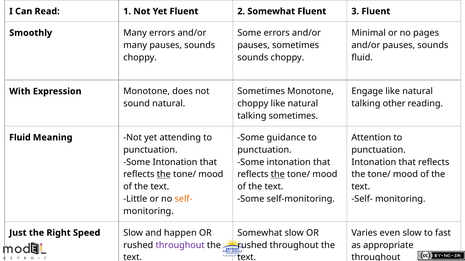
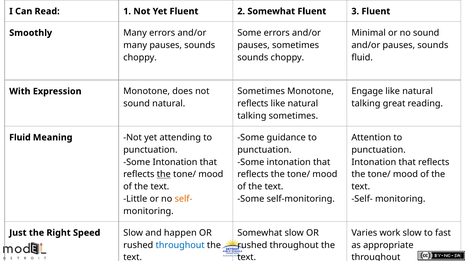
no pages: pages -> sound
choppy at (253, 104): choppy -> reflects
other: other -> great
the at (278, 175) underline: present -> none
even: even -> work
throughout at (180, 246) colour: purple -> blue
